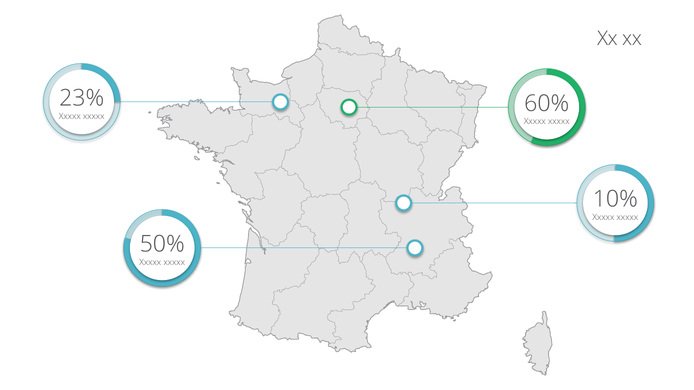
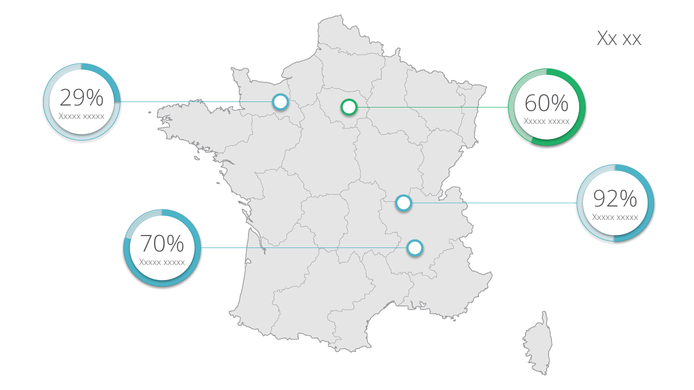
23%: 23% -> 29%
10%: 10% -> 92%
50%: 50% -> 70%
